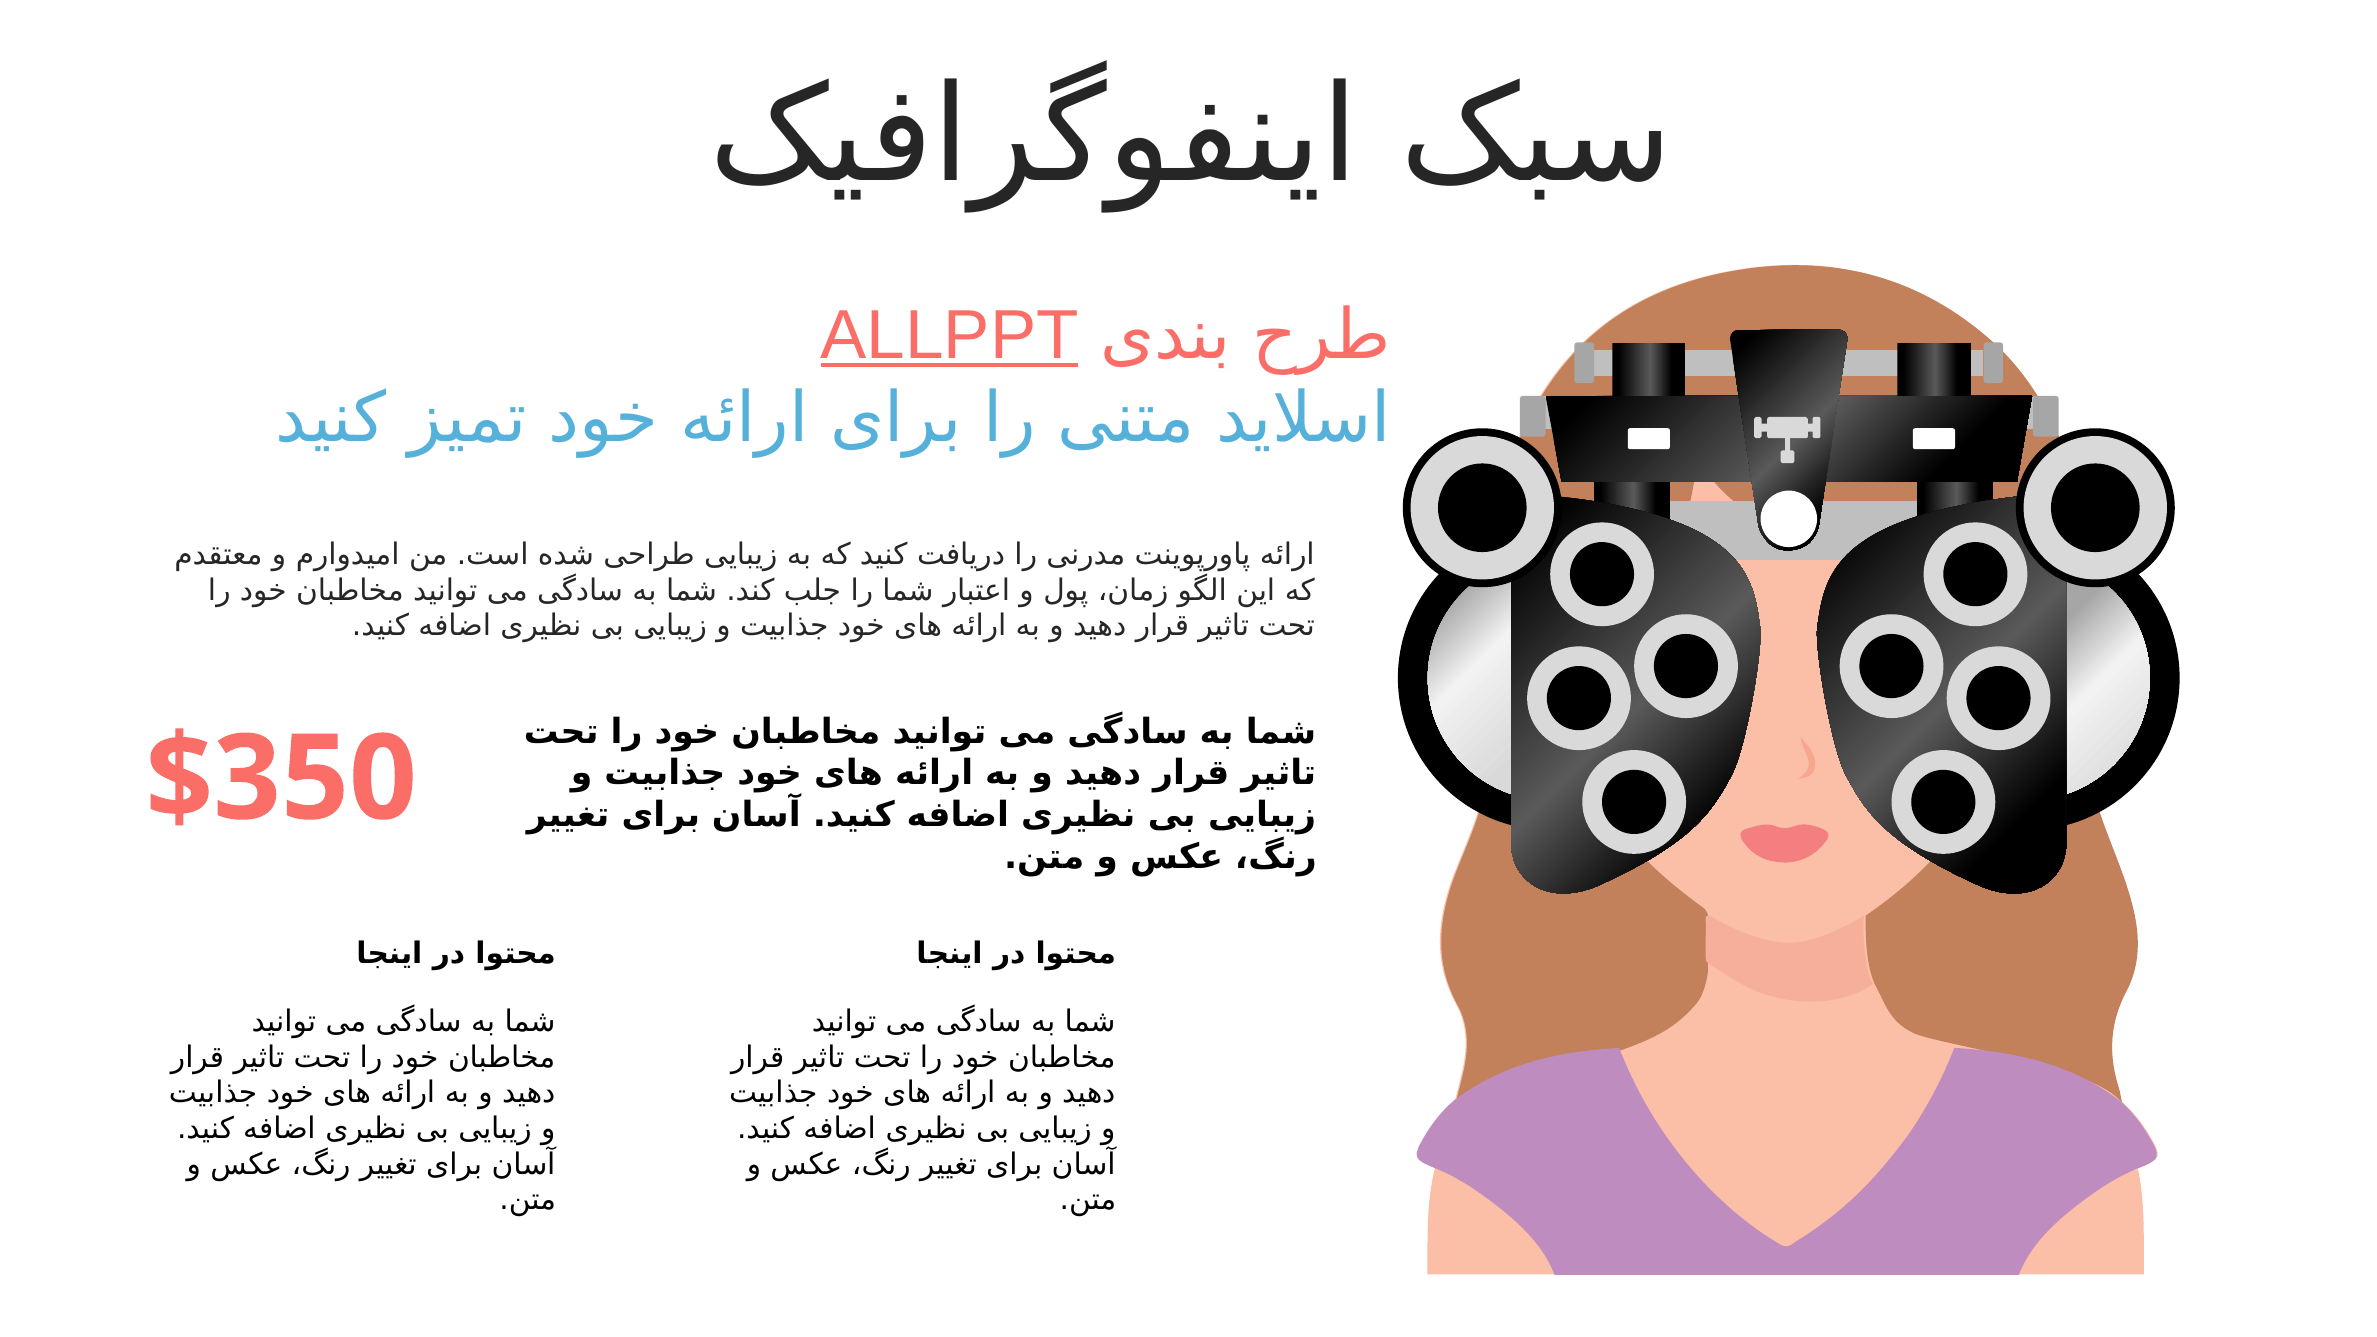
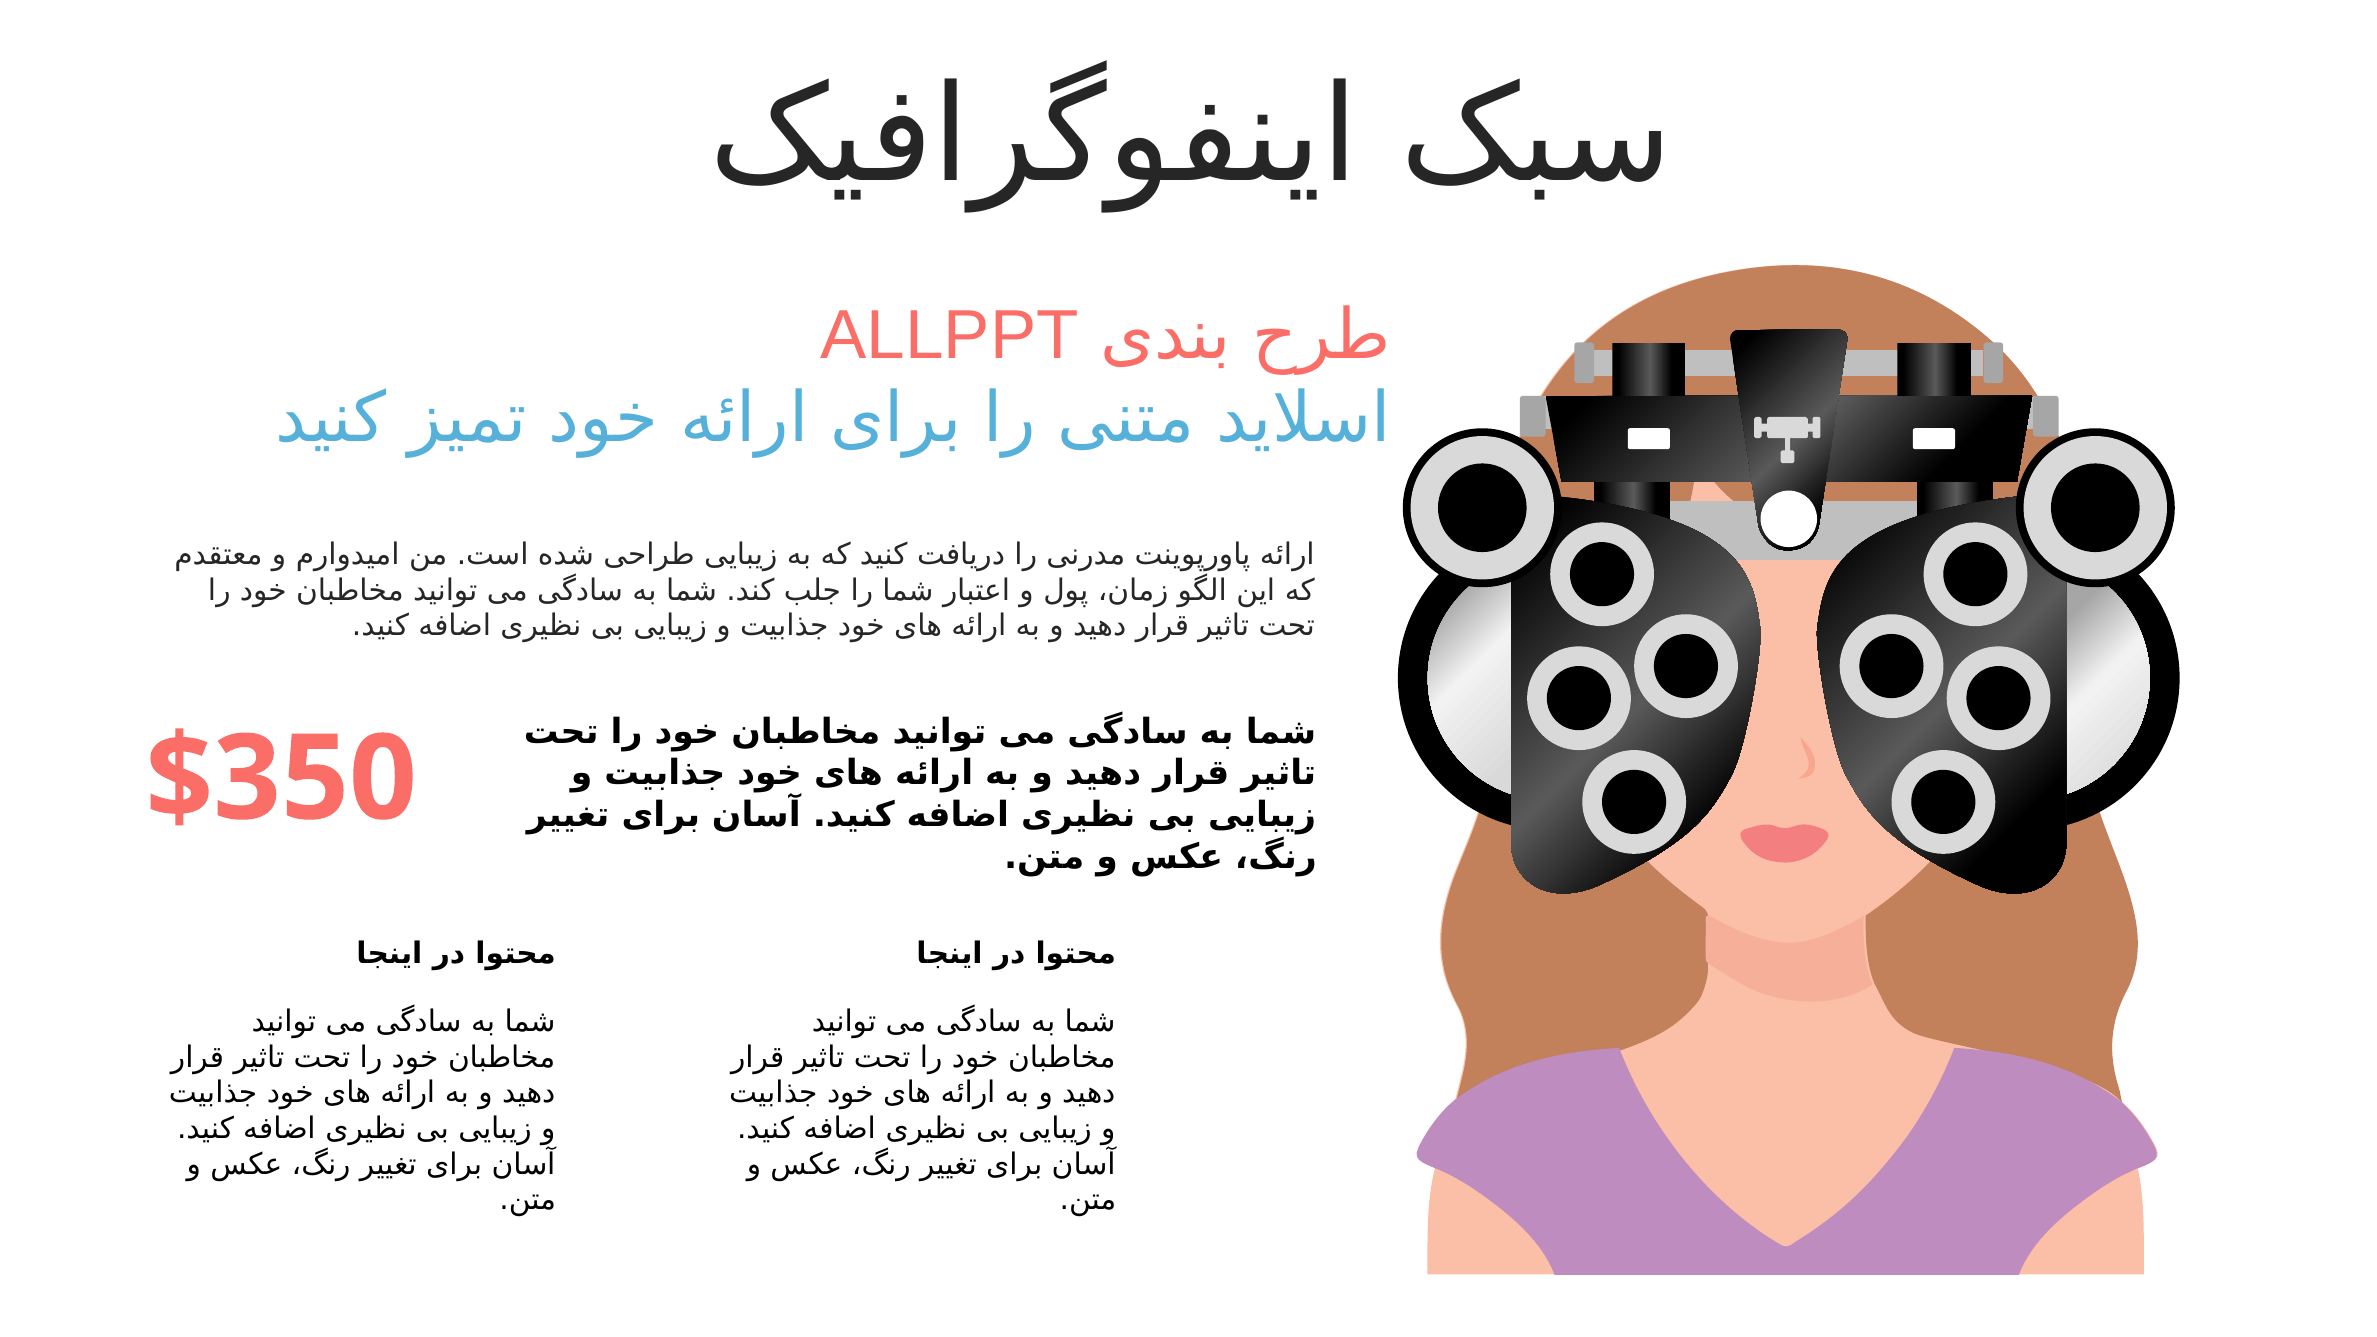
ALLPPT underline: present -> none
